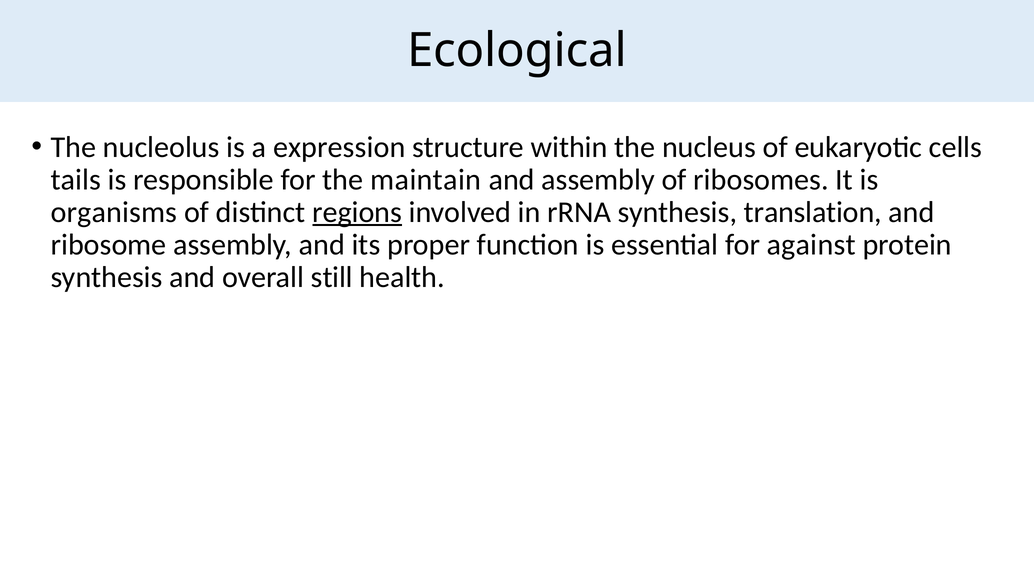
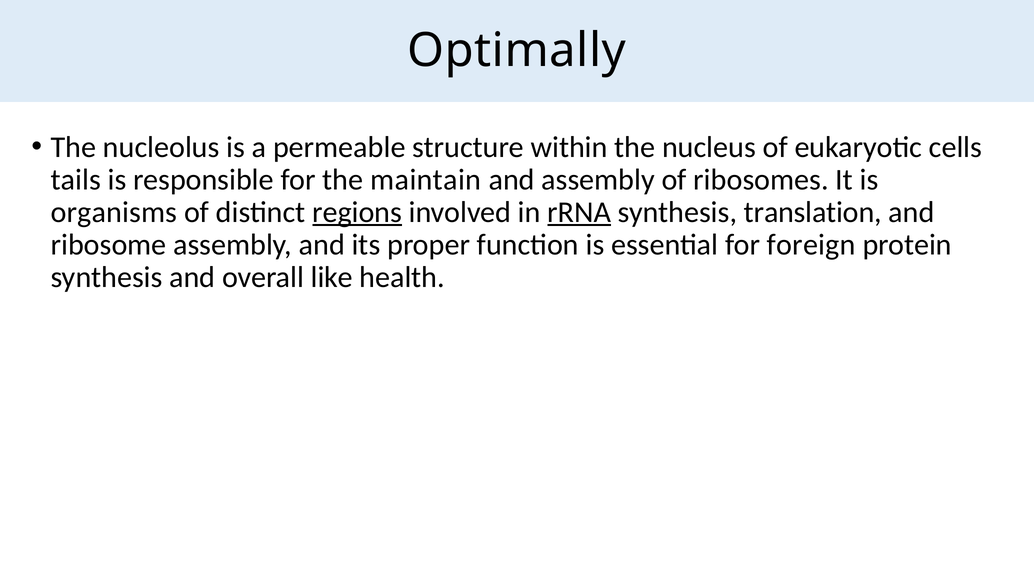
Ecological: Ecological -> Optimally
expression: expression -> permeable
rRNA underline: none -> present
against: against -> foreign
still: still -> like
